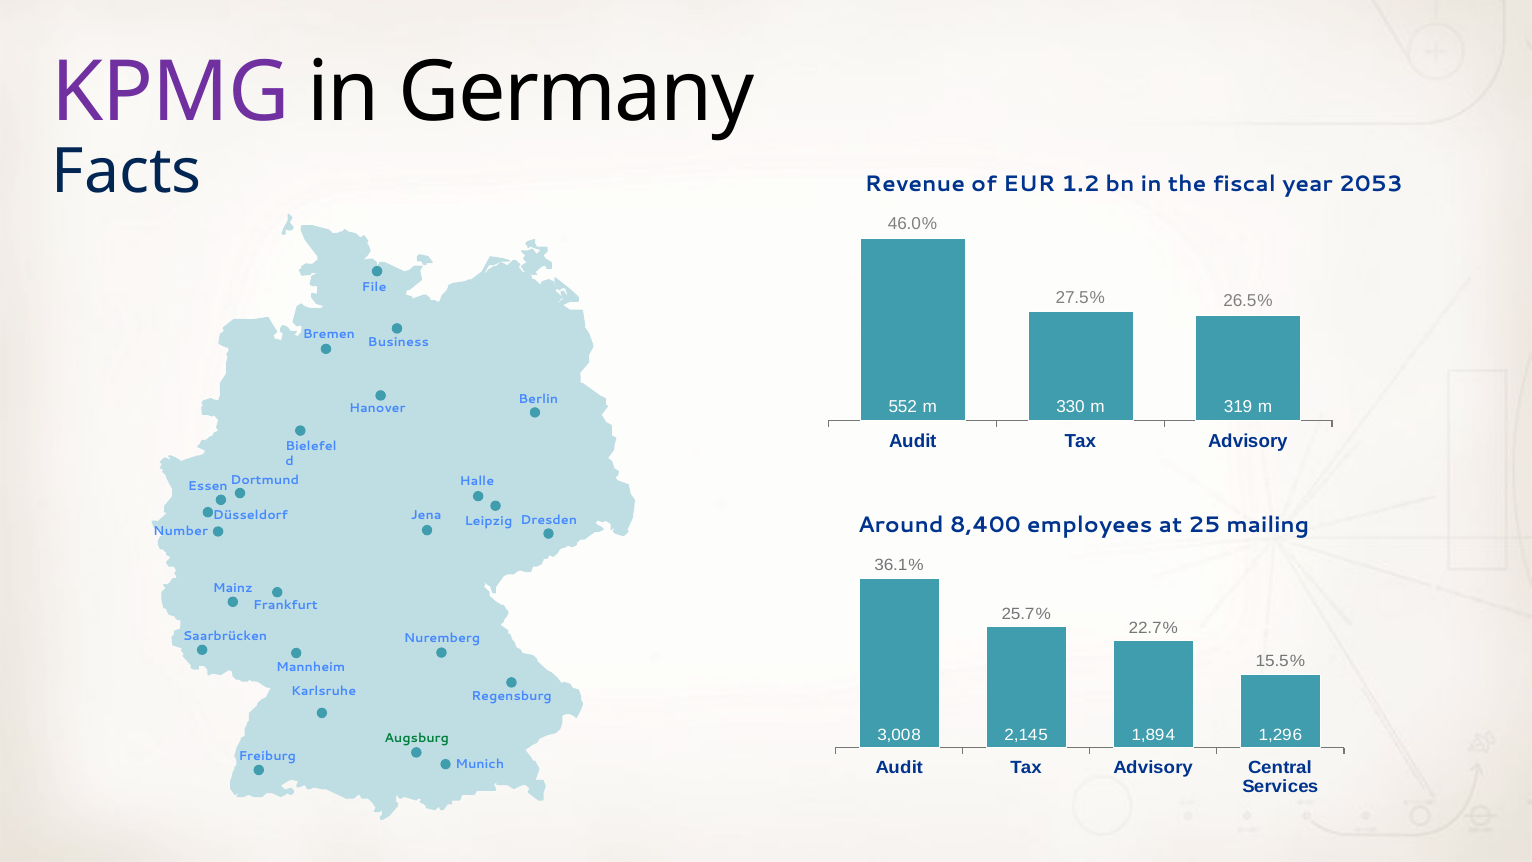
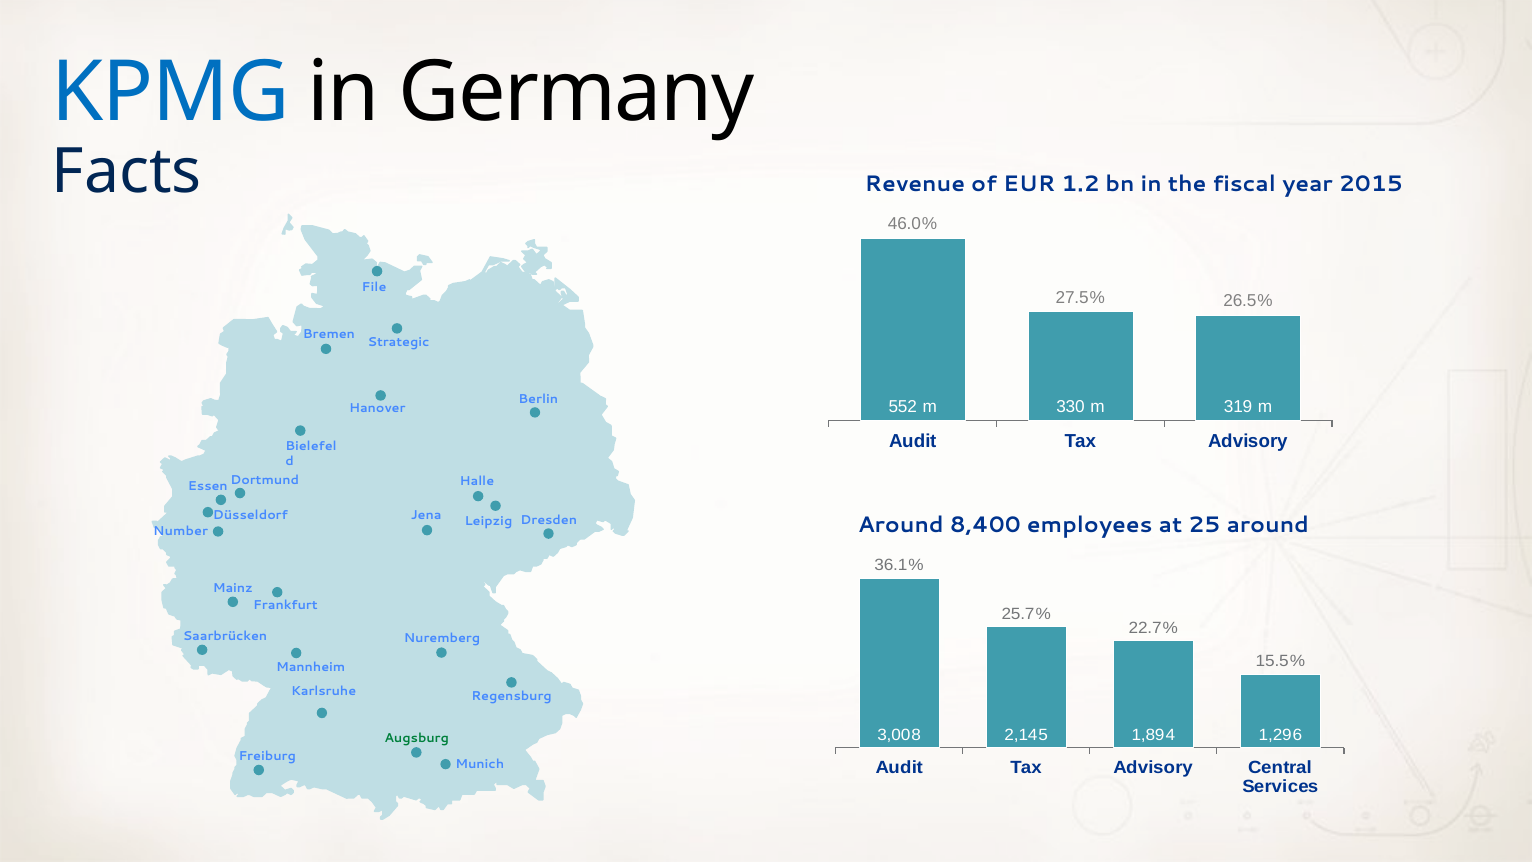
KPMG colour: purple -> blue
2053: 2053 -> 2015
Business: Business -> Strategic
25 mailing: mailing -> around
